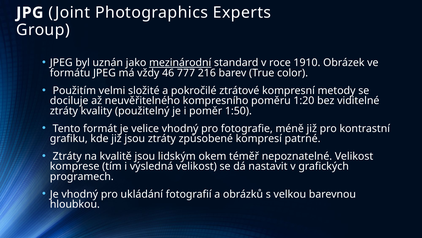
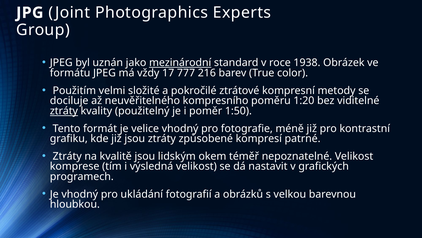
1910: 1910 -> 1938
46: 46 -> 17
ztráty at (64, 111) underline: none -> present
